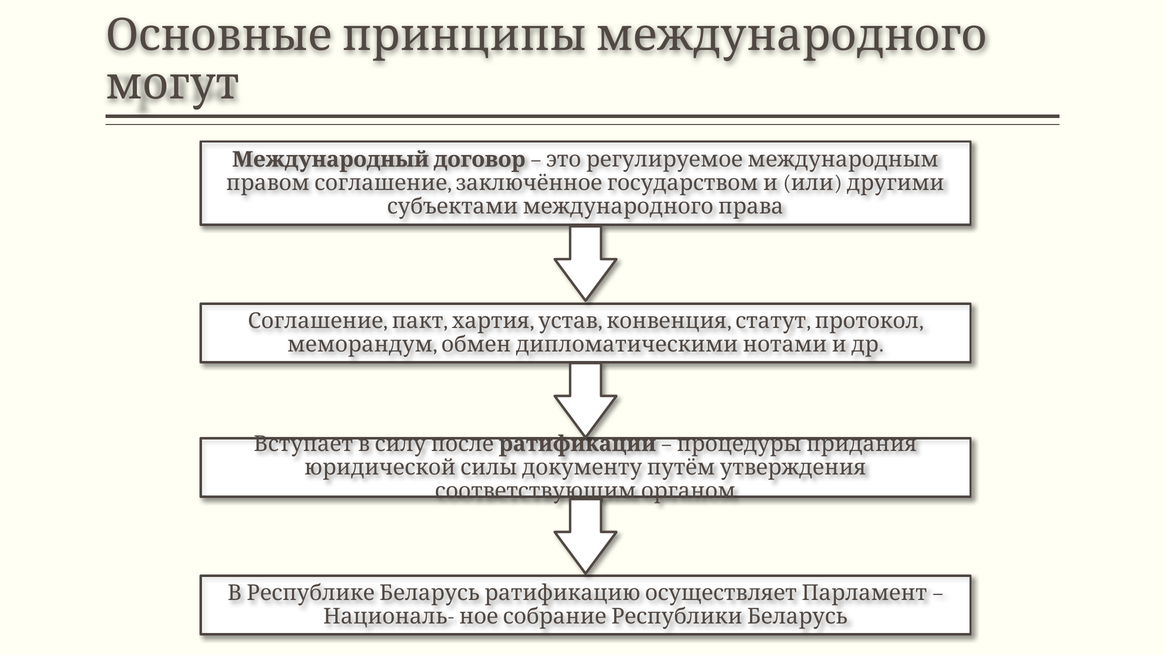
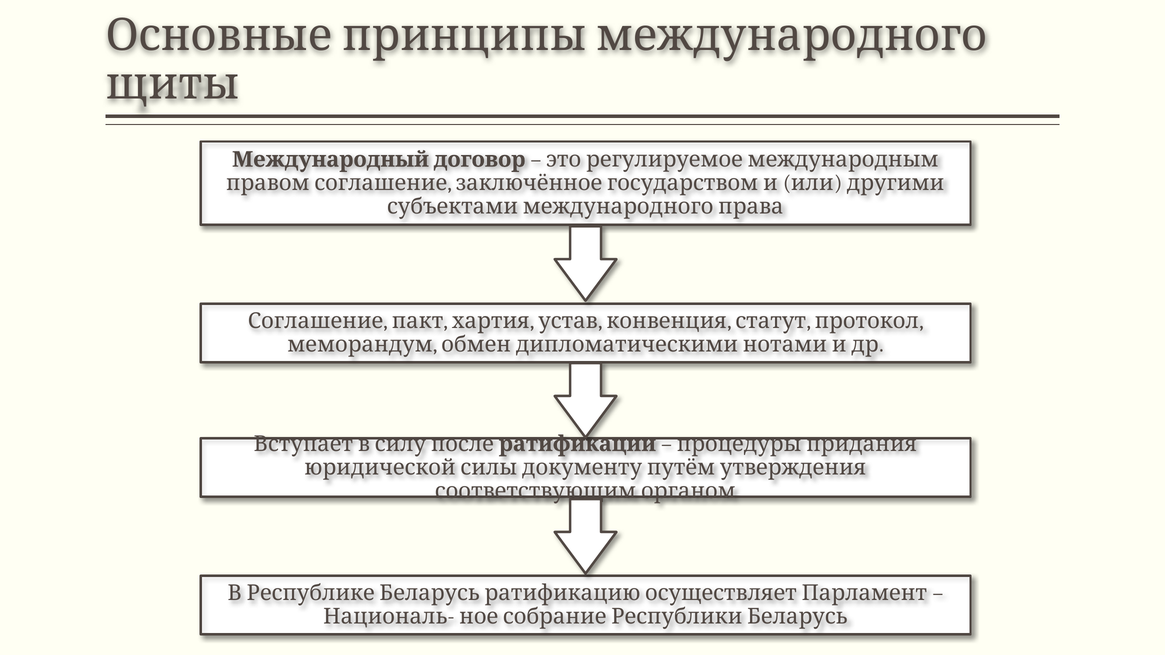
могут: могут -> щиты
